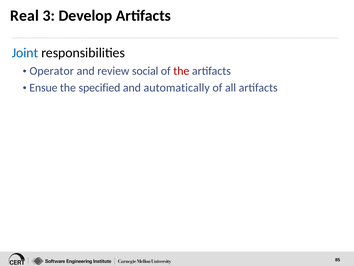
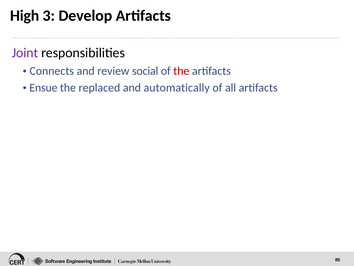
Real: Real -> High
Joint colour: blue -> purple
Operator: Operator -> Connects
specified: specified -> replaced
